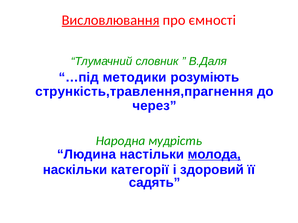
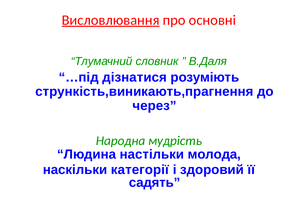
ємності: ємності -> основні
методики: методики -> дізнатися
стрункість,травлення,прагнення: стрункість,травлення,прагнення -> стрункість,виникають,прагнення
молода underline: present -> none
